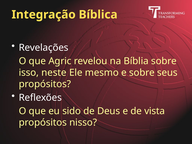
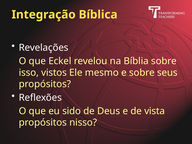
Agric: Agric -> Eckel
neste: neste -> vistos
